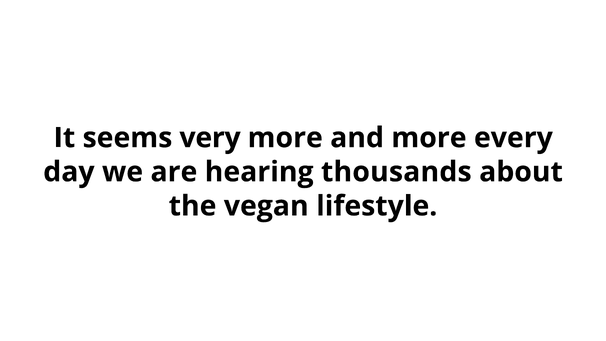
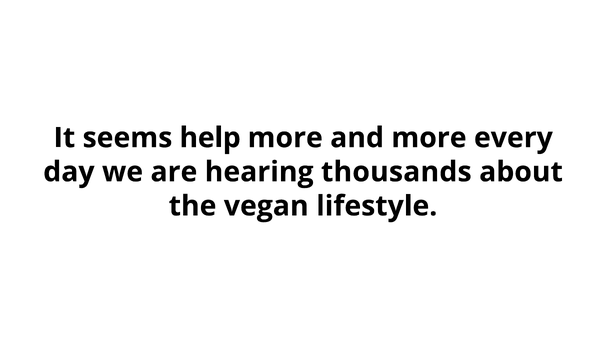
very: very -> help
